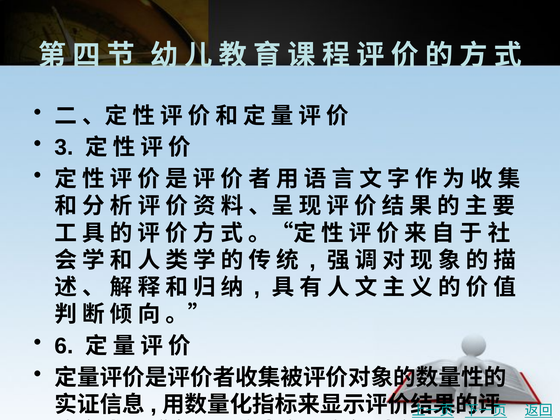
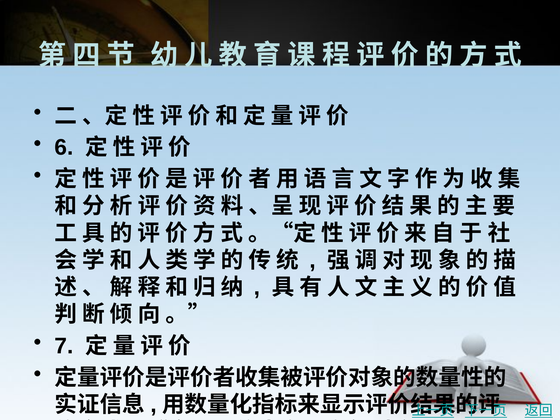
3: 3 -> 6
6: 6 -> 7
